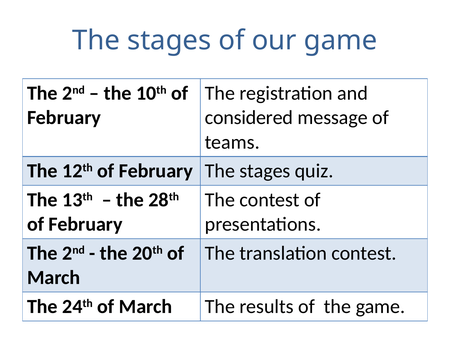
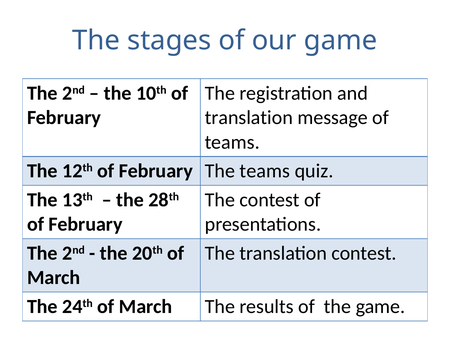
considered at (249, 118): considered -> translation
February The stages: stages -> teams
